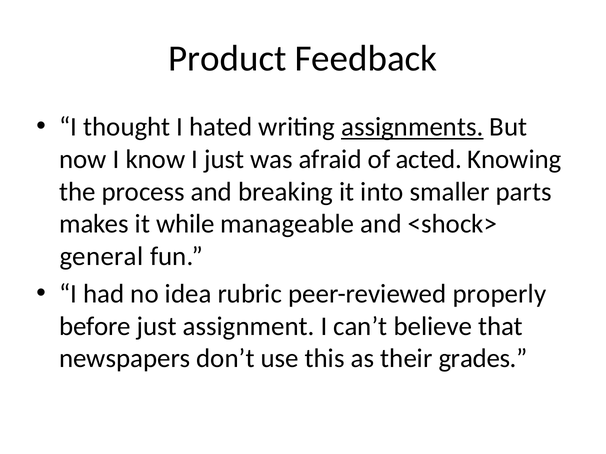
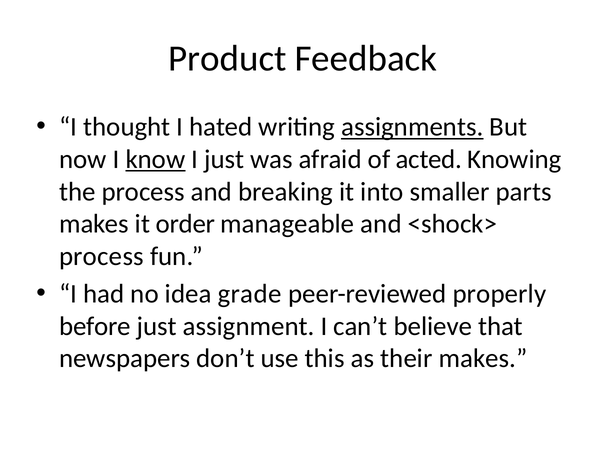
know underline: none -> present
while: while -> order
general at (101, 257): general -> process
rubric: rubric -> grade
their grades: grades -> makes
